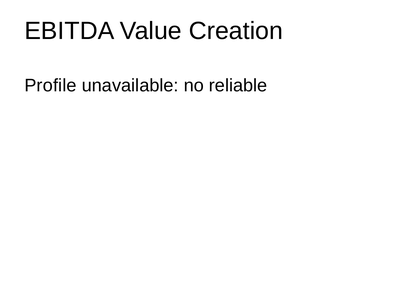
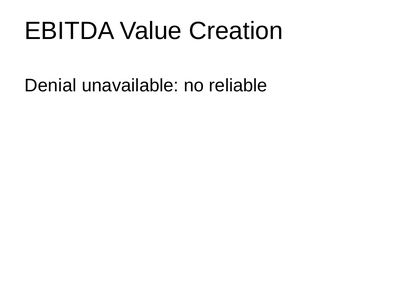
Profile: Profile -> Denial
